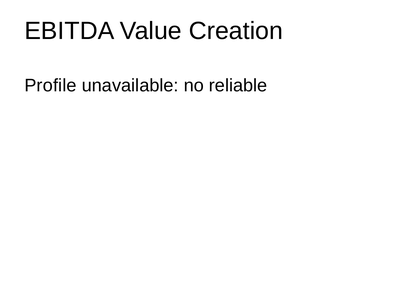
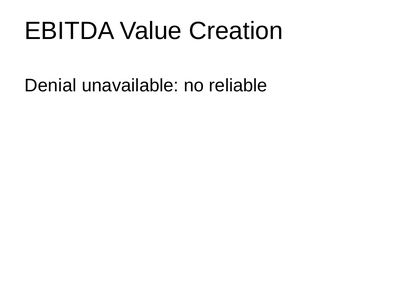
Profile: Profile -> Denial
